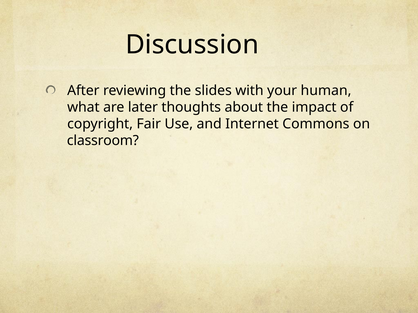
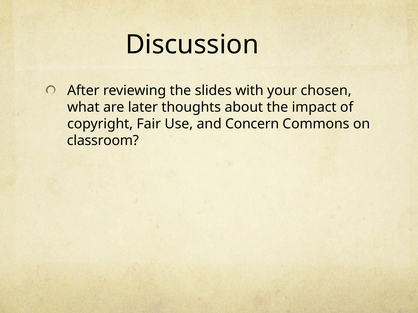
human: human -> chosen
Internet: Internet -> Concern
